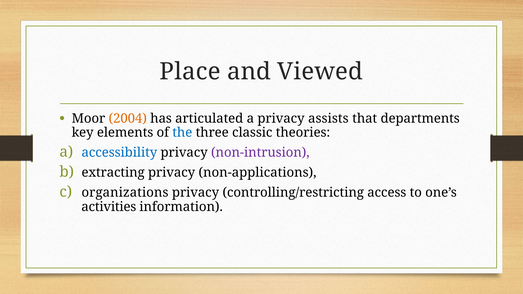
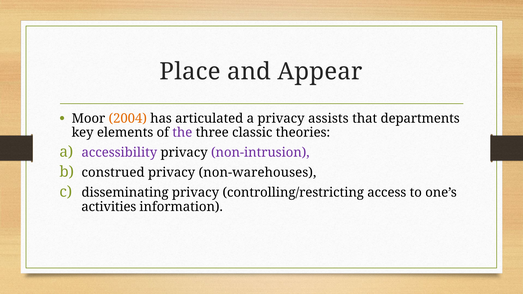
Viewed: Viewed -> Appear
the colour: blue -> purple
accessibility colour: blue -> purple
extracting: extracting -> construed
non-applications: non-applications -> non-warehouses
organizations: organizations -> disseminating
